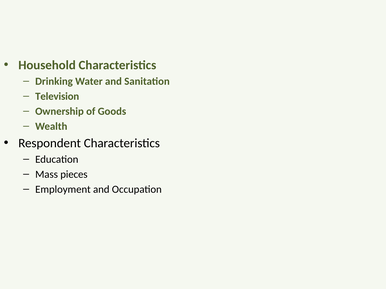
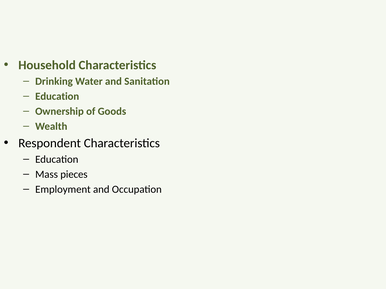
Television at (57, 96): Television -> Education
